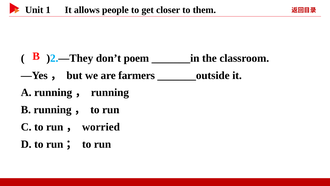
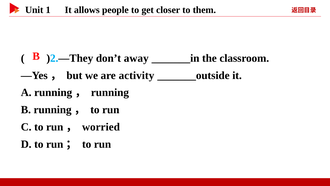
poem: poem -> away
farmers: farmers -> activity
